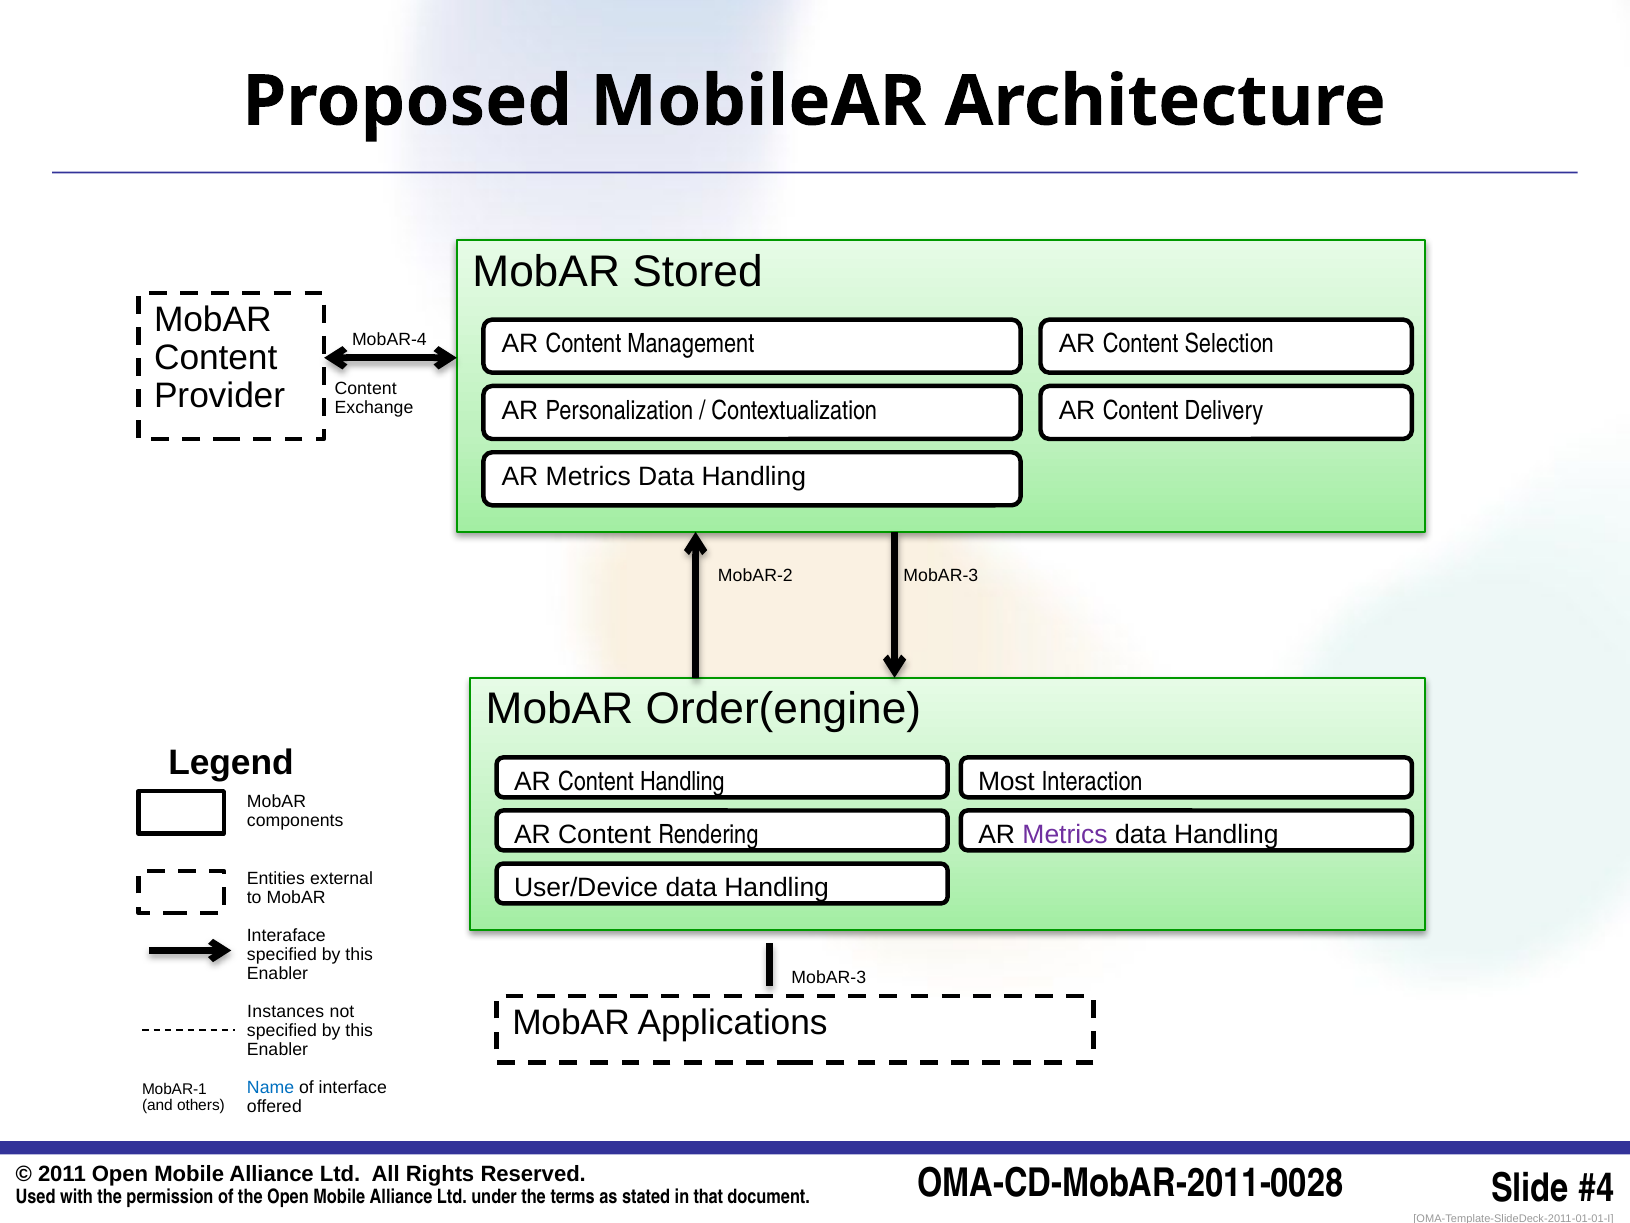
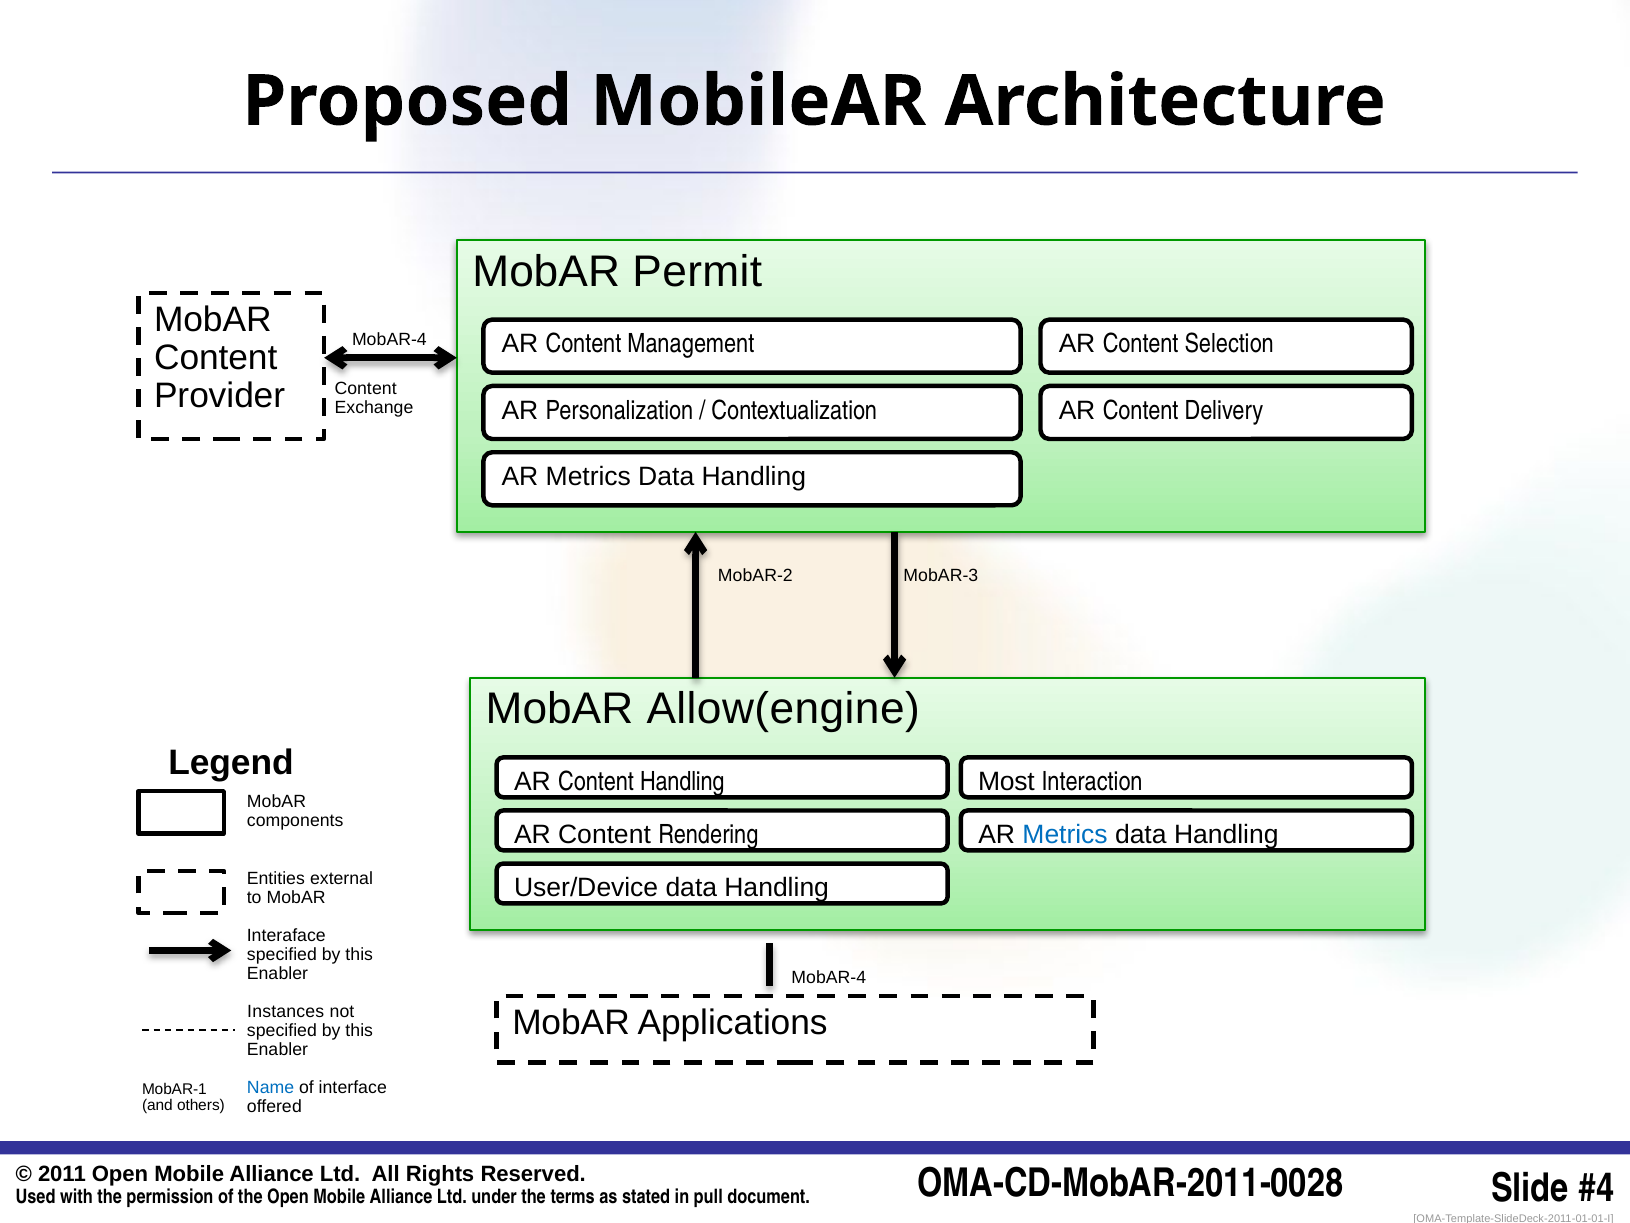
Stored: Stored -> Permit
Order(engine: Order(engine -> Allow(engine
Metrics at (1065, 834) colour: purple -> blue
MobAR-3 at (829, 978): MobAR-3 -> MobAR-4
that: that -> pull
